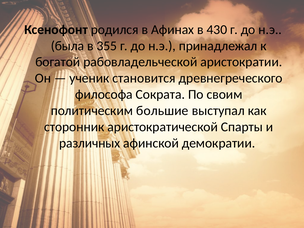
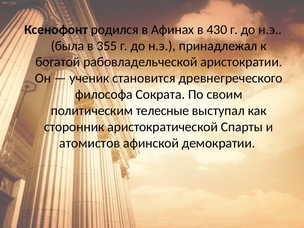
большие: большие -> телесные
различных: различных -> атомистов
